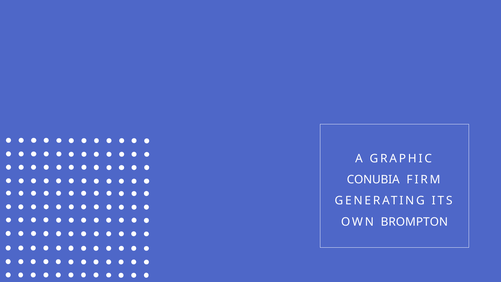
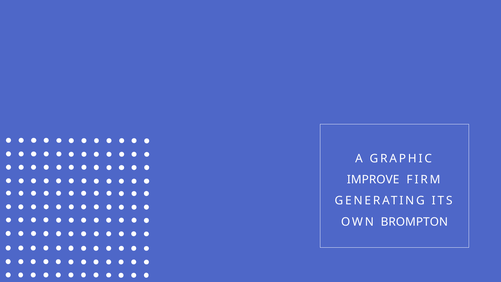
CONUBIA: CONUBIA -> IMPROVE
